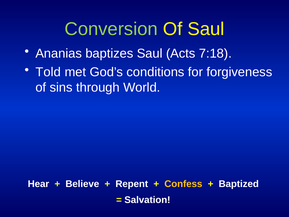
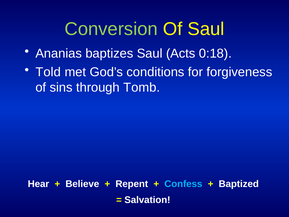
7:18: 7:18 -> 0:18
World: World -> Tomb
Confess colour: yellow -> light blue
